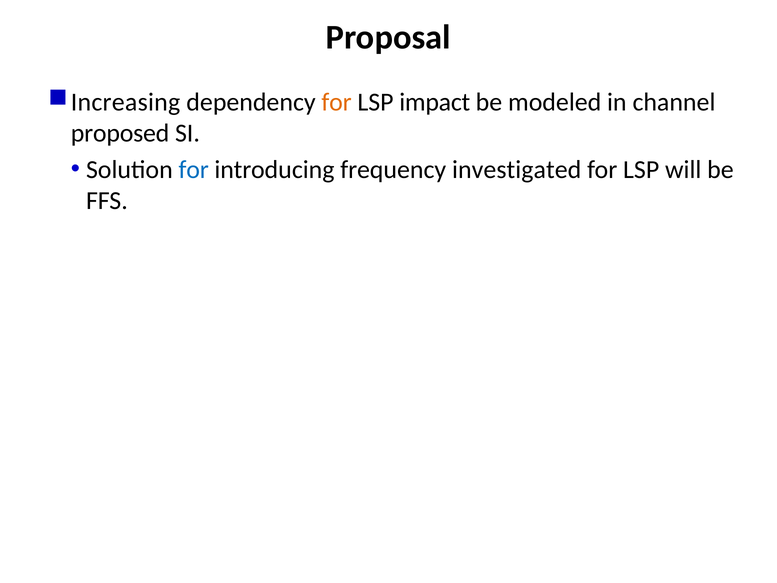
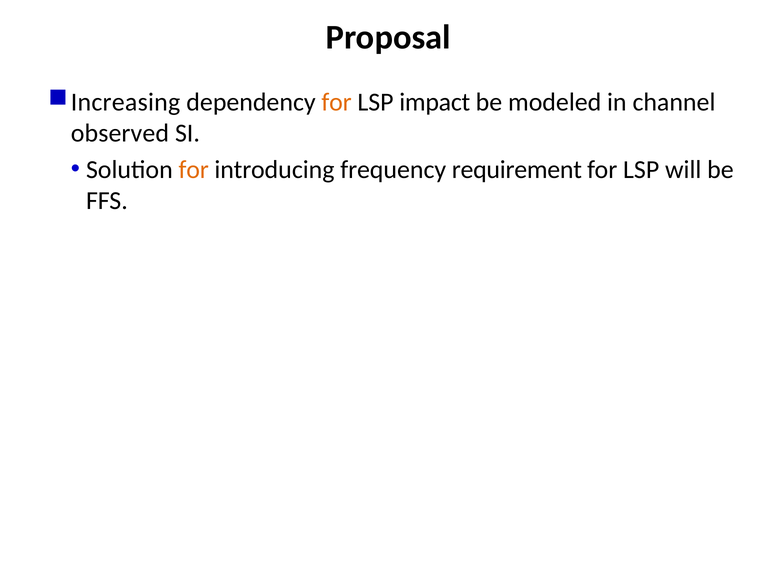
proposed: proposed -> observed
for at (194, 170) colour: blue -> orange
investigated: investigated -> requirement
